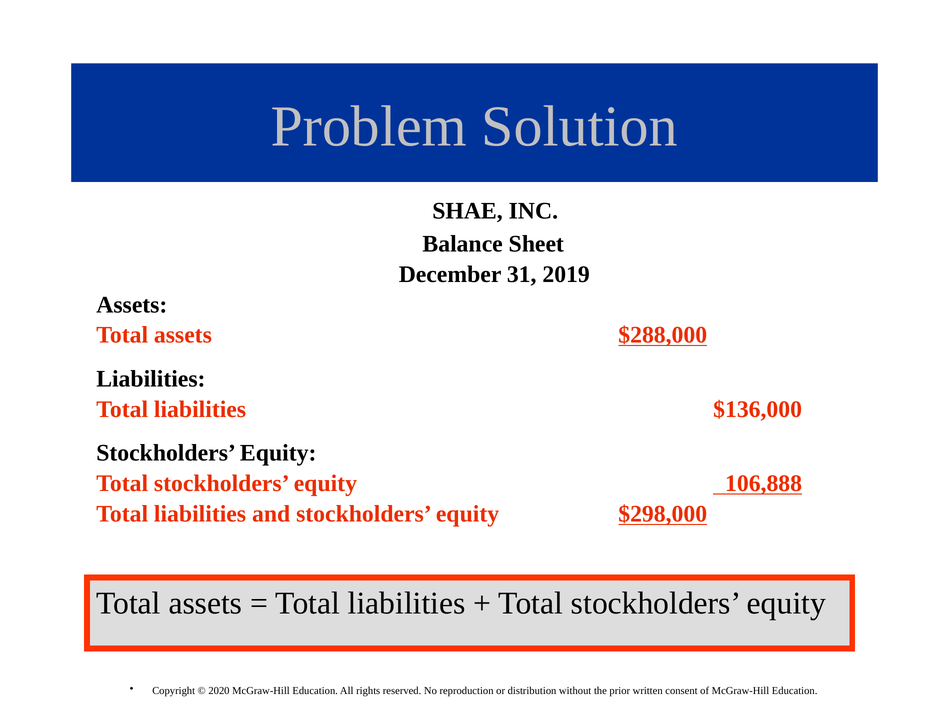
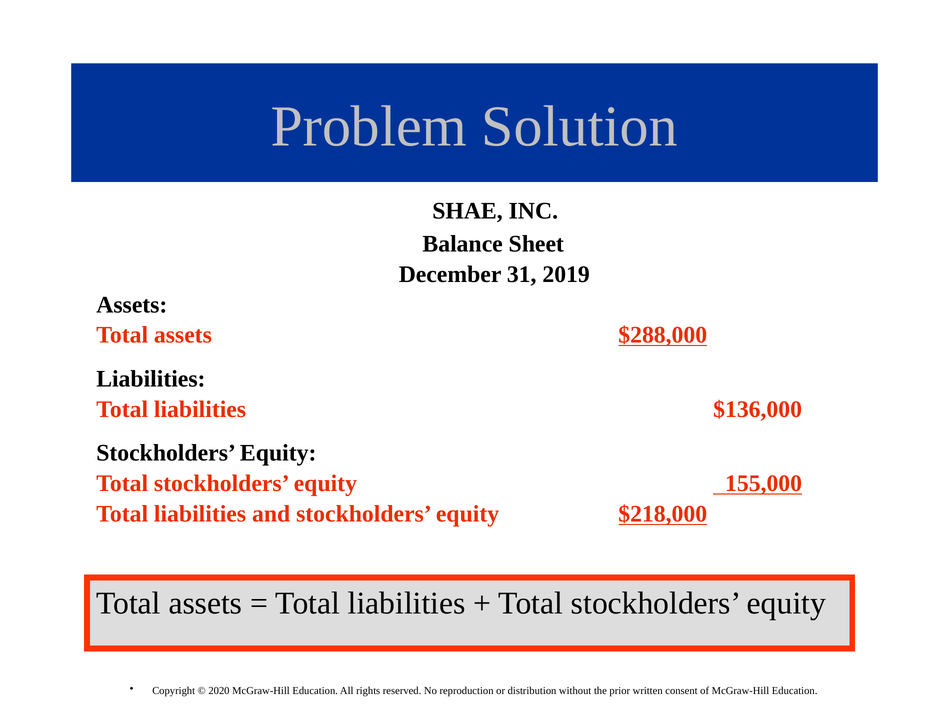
106,888: 106,888 -> 155,000
$298,000: $298,000 -> $218,000
